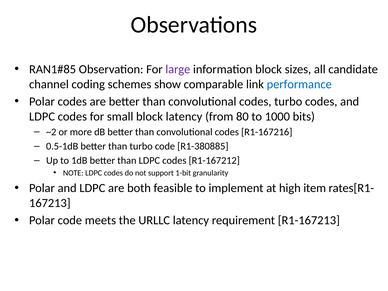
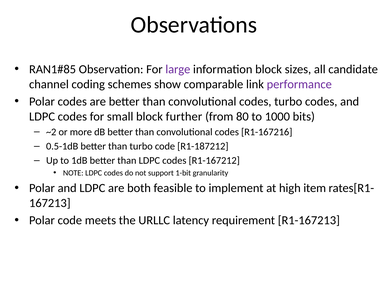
performance colour: blue -> purple
block latency: latency -> further
R1-380885: R1-380885 -> R1-187212
